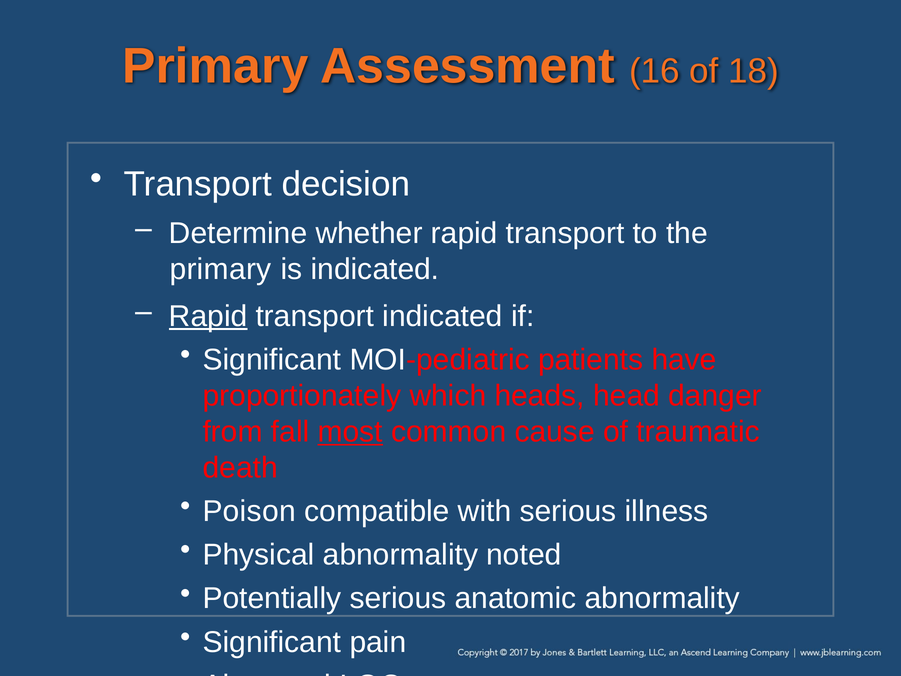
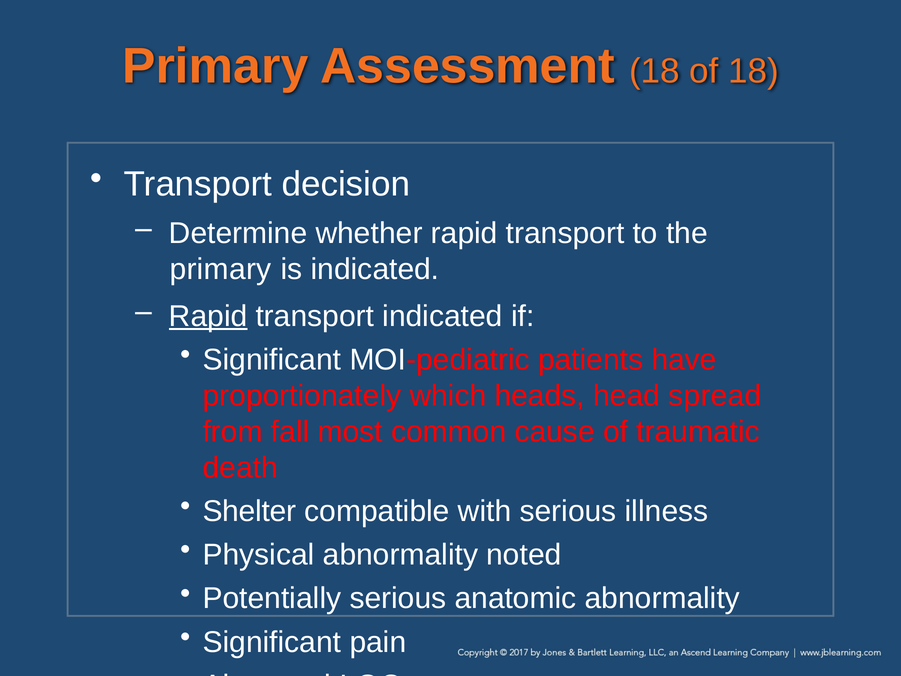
Assessment 16: 16 -> 18
danger: danger -> spread
most underline: present -> none
Poison: Poison -> Shelter
